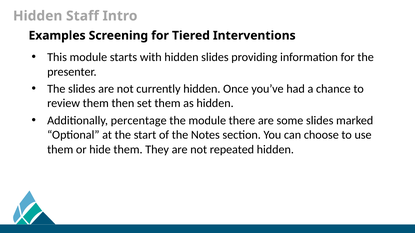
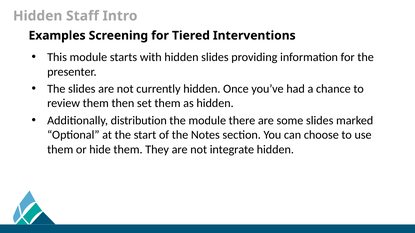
percentage: percentage -> distribution
repeated: repeated -> integrate
